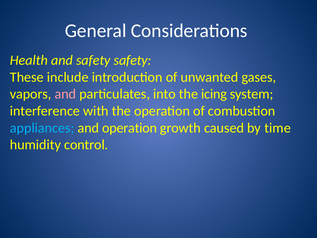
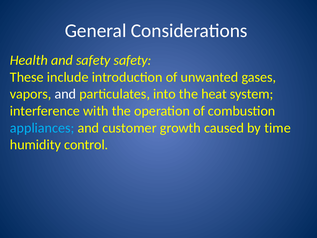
and at (65, 94) colour: pink -> white
icing: icing -> heat
and operation: operation -> customer
